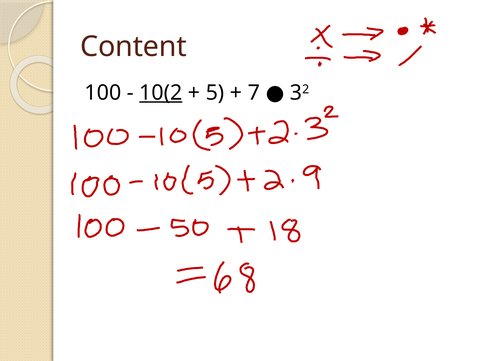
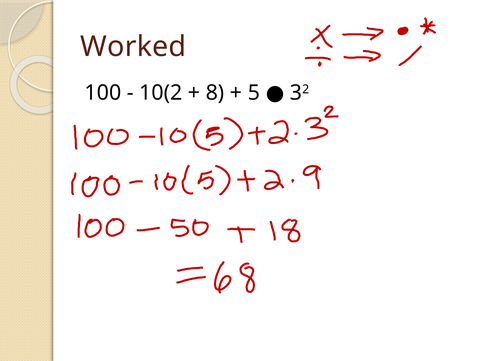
Content: Content -> Worked
10(2 underline: present -> none
5: 5 -> 8
7: 7 -> 5
